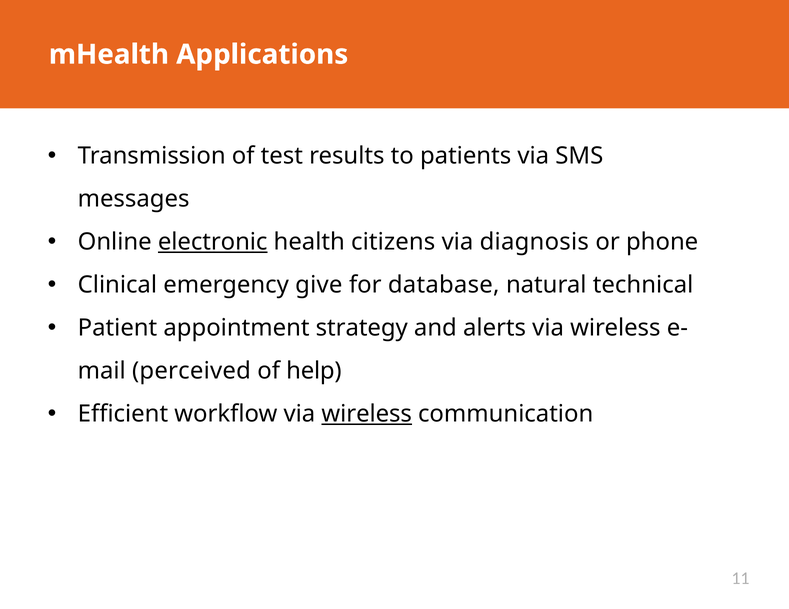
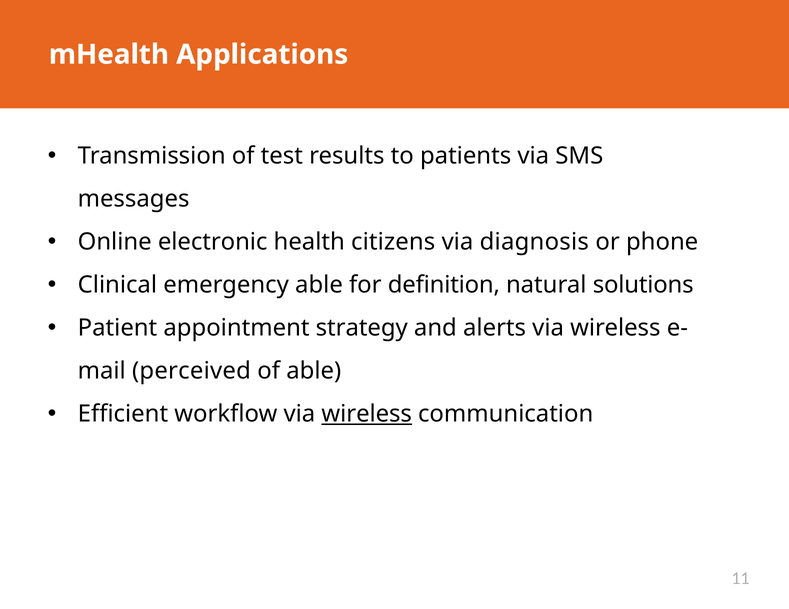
electronic underline: present -> none
emergency give: give -> able
database: database -> definition
technical: technical -> solutions
of help: help -> able
